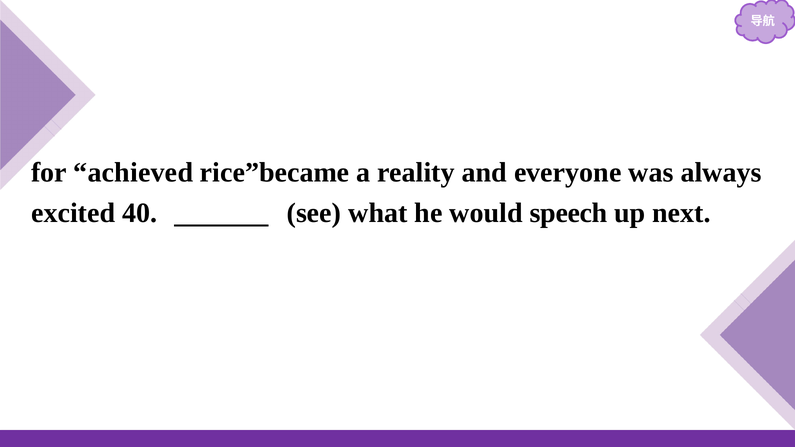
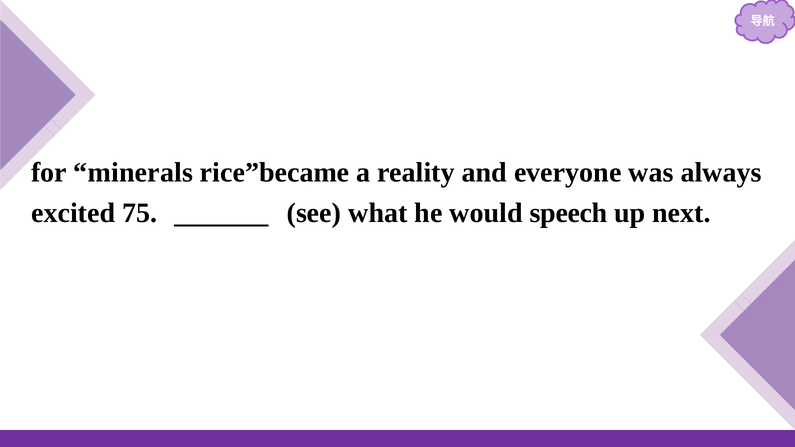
achieved: achieved -> minerals
40: 40 -> 75
